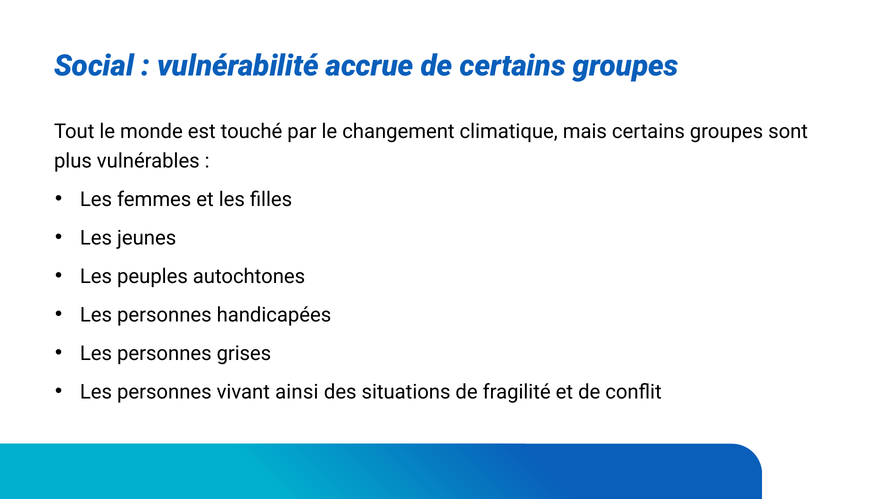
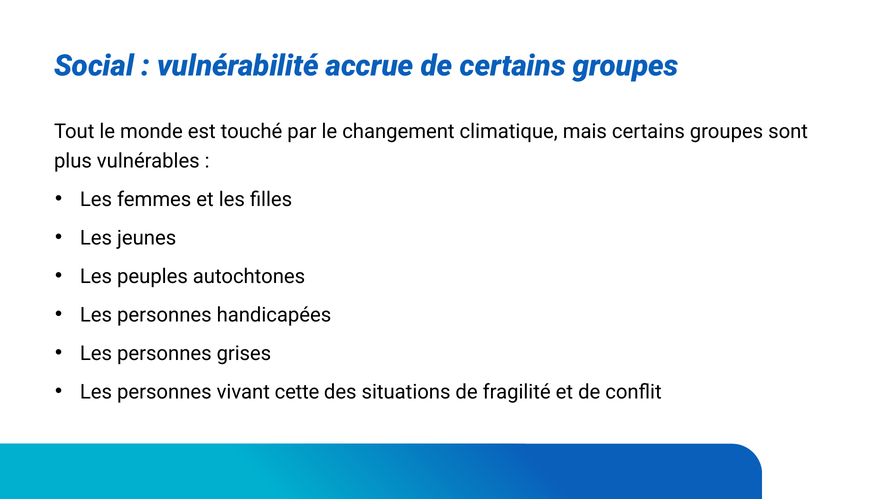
ainsi: ainsi -> cette
